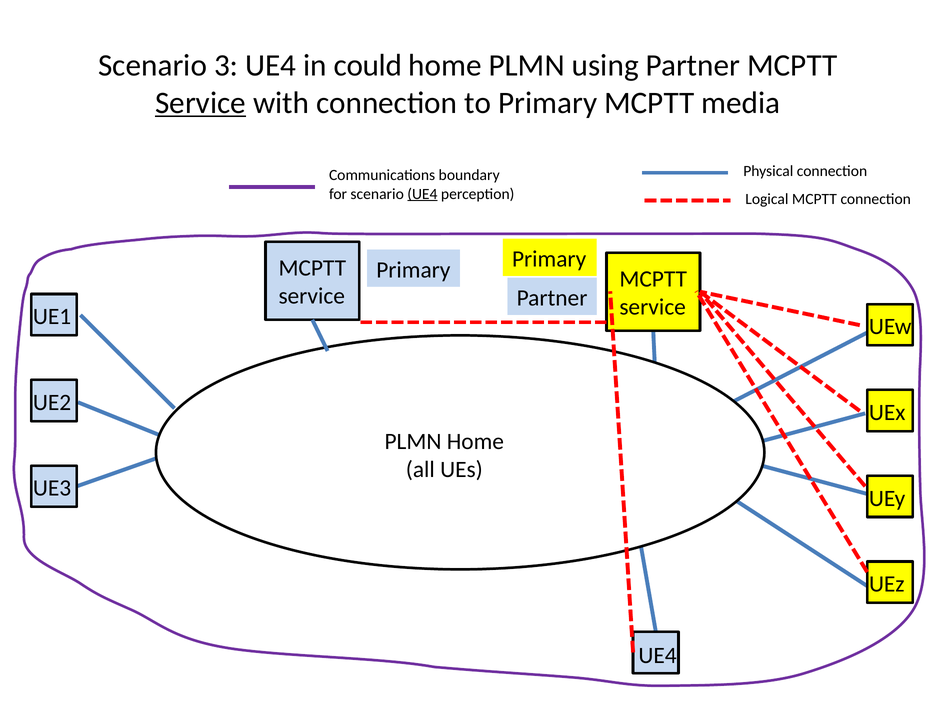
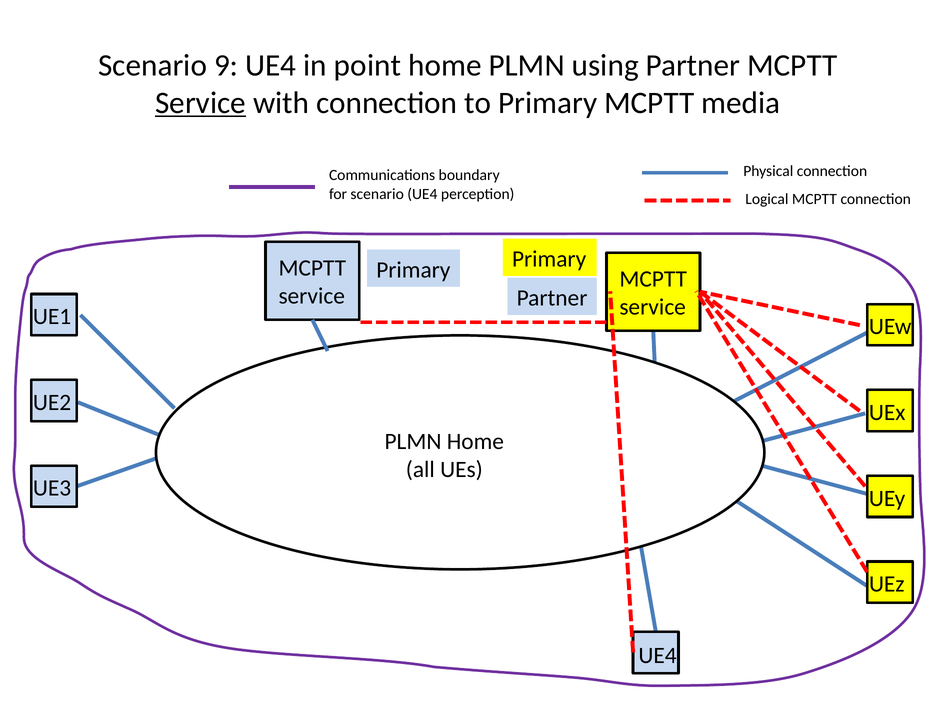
3: 3 -> 9
could: could -> point
UE4 at (422, 194) underline: present -> none
